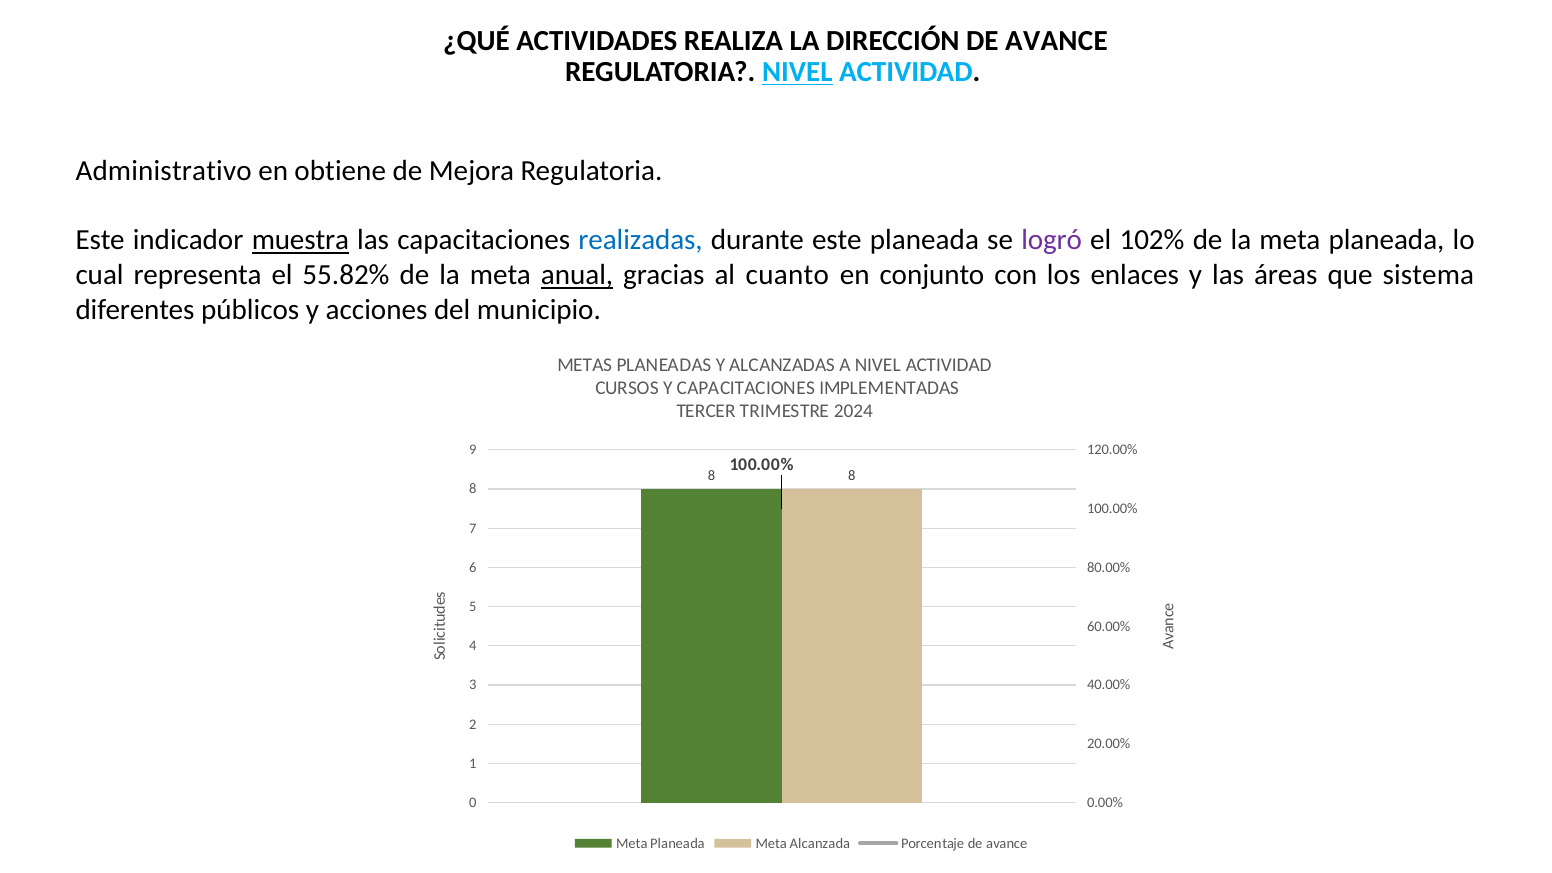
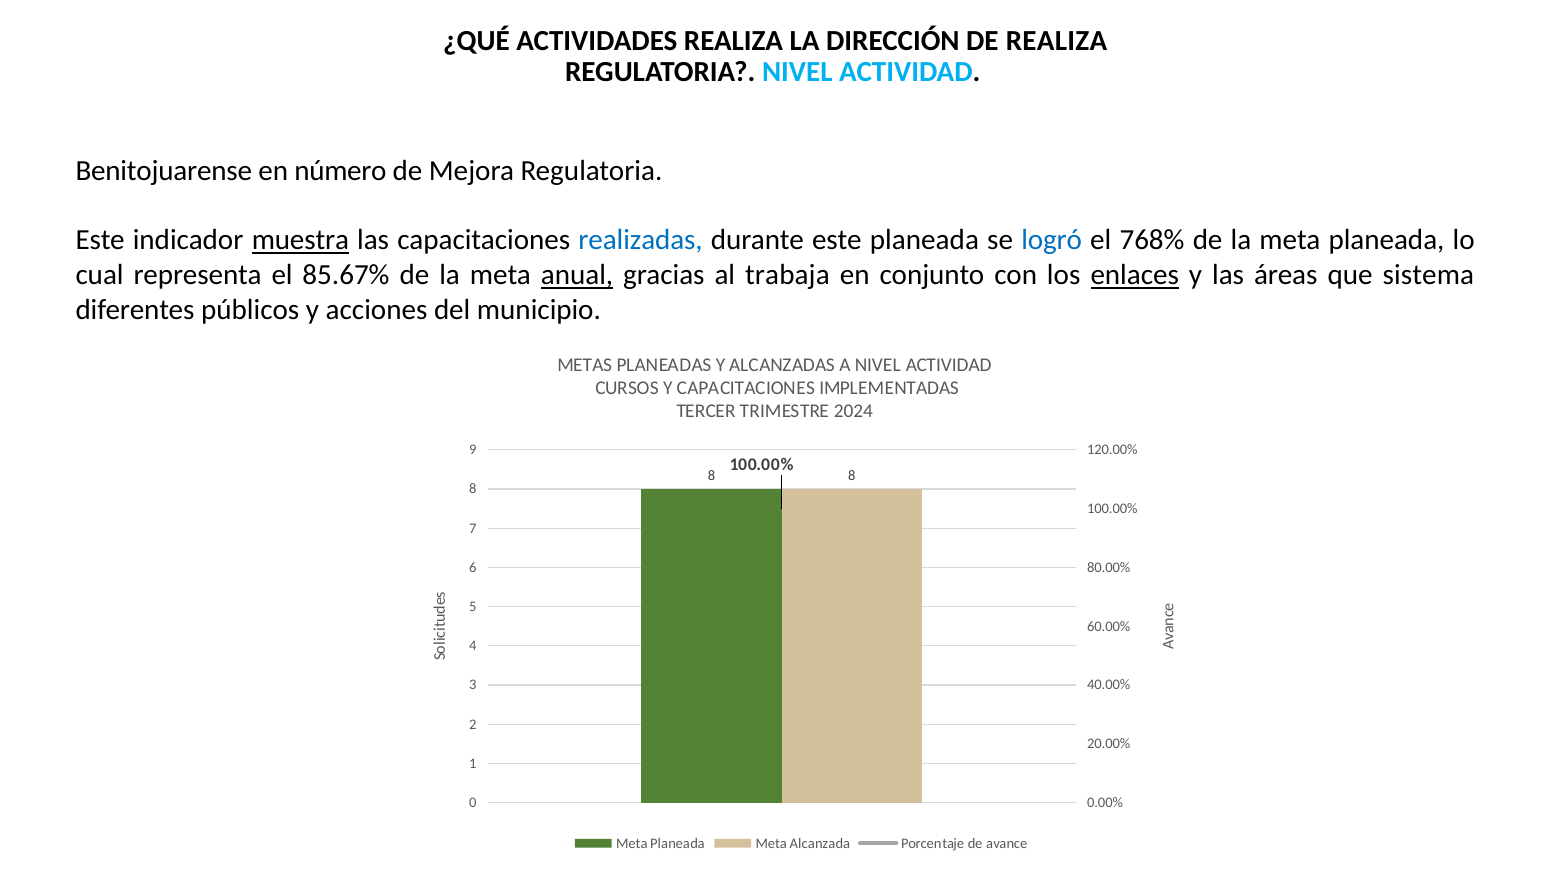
DIRECCIÓN DE AVANCE: AVANCE -> REALIZA
NIVEL at (797, 72) underline: present -> none
Administrativo: Administrativo -> Benitojuarense
obtiene: obtiene -> número
logró colour: purple -> blue
102%: 102% -> 768%
55.82%: 55.82% -> 85.67%
cuanto: cuanto -> trabaja
enlaces underline: none -> present
